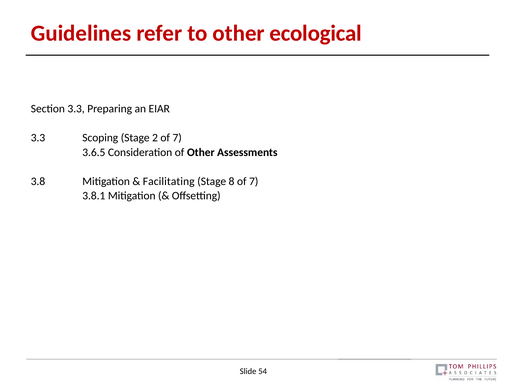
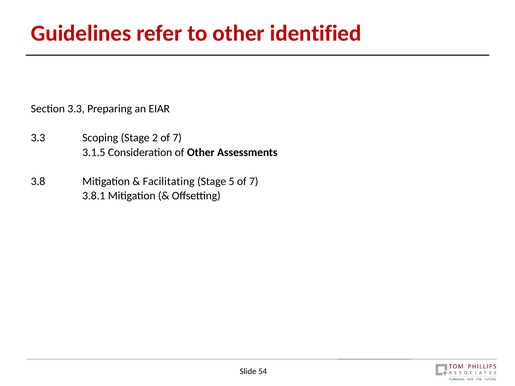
ecological: ecological -> identified
3.6.5: 3.6.5 -> 3.1.5
8: 8 -> 5
